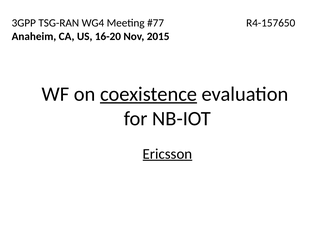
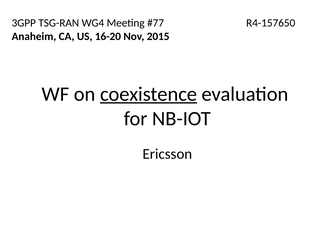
Ericsson underline: present -> none
